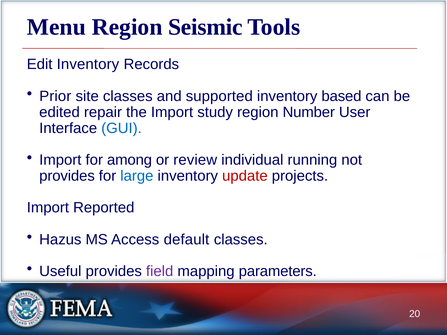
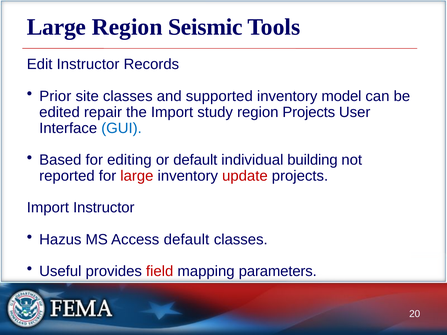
Menu at (56, 27): Menu -> Large
Edit Inventory: Inventory -> Instructor
based: based -> model
region Number: Number -> Projects
Import at (60, 160): Import -> Based
among: among -> editing
or review: review -> default
running: running -> building
provides at (67, 176): provides -> reported
large at (137, 176) colour: blue -> red
Import Reported: Reported -> Instructor
field colour: purple -> red
